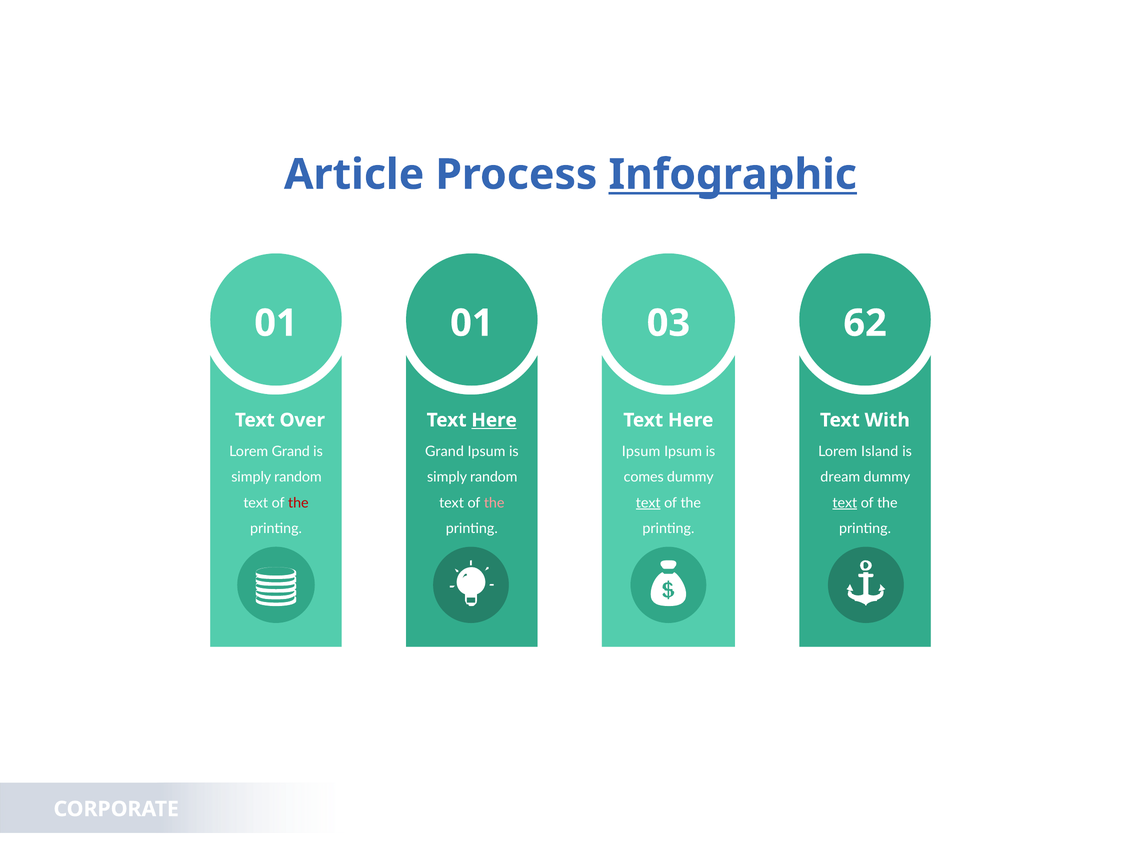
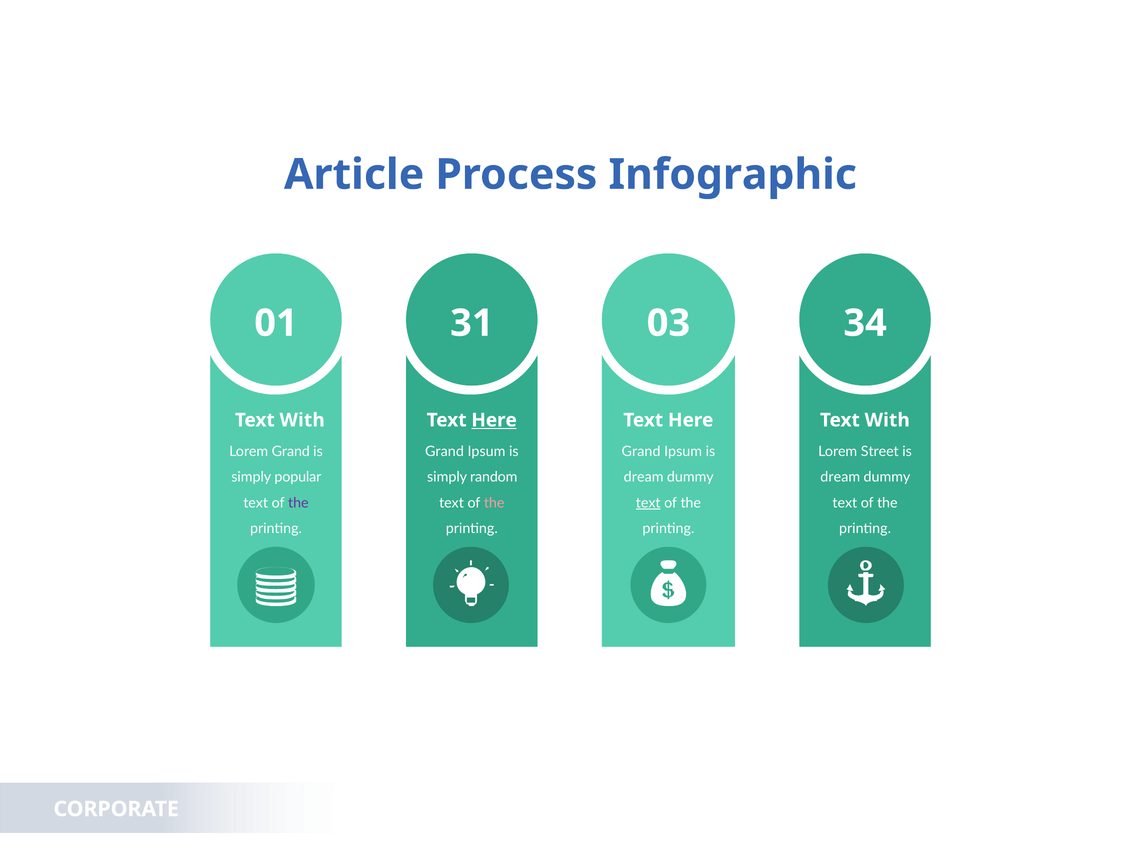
Infographic underline: present -> none
01 01: 01 -> 31
62: 62 -> 34
Over at (302, 420): Over -> With
Ipsum at (641, 451): Ipsum -> Grand
Island: Island -> Street
random at (298, 477): random -> popular
comes at (644, 477): comes -> dream
the at (298, 503) colour: red -> purple
text at (845, 503) underline: present -> none
